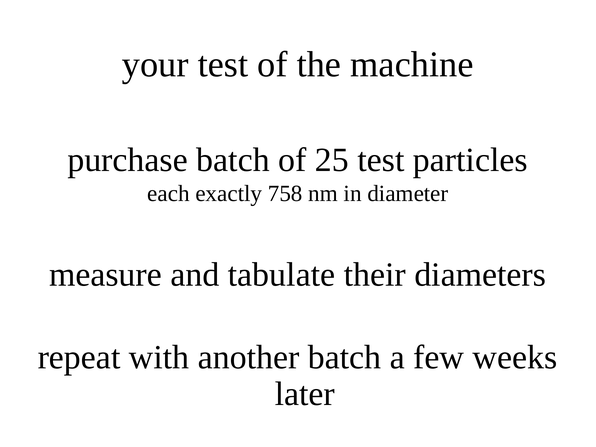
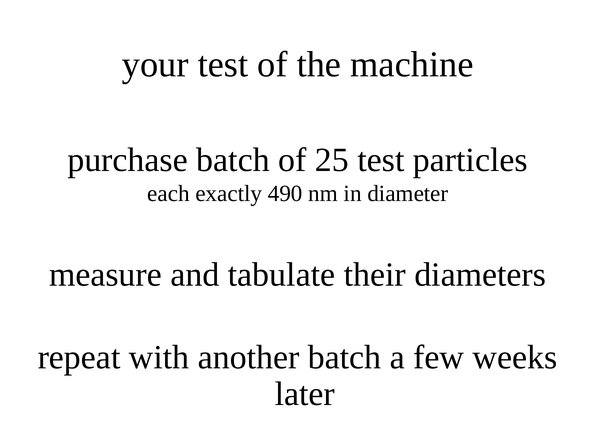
758: 758 -> 490
